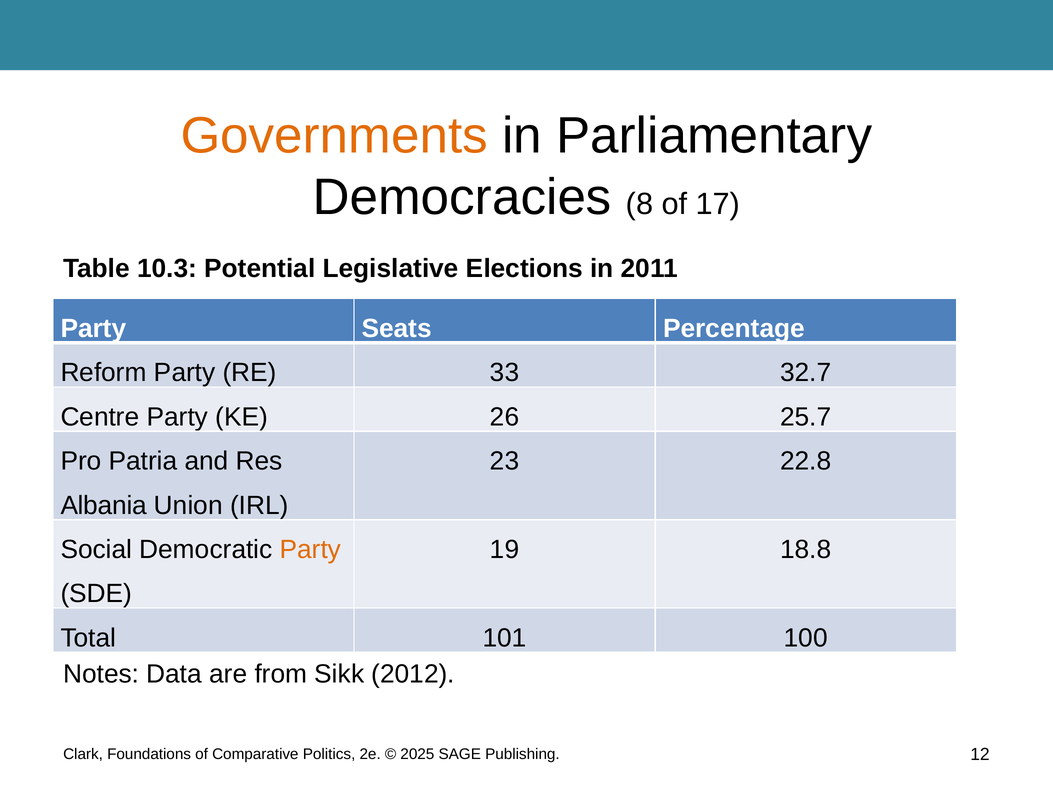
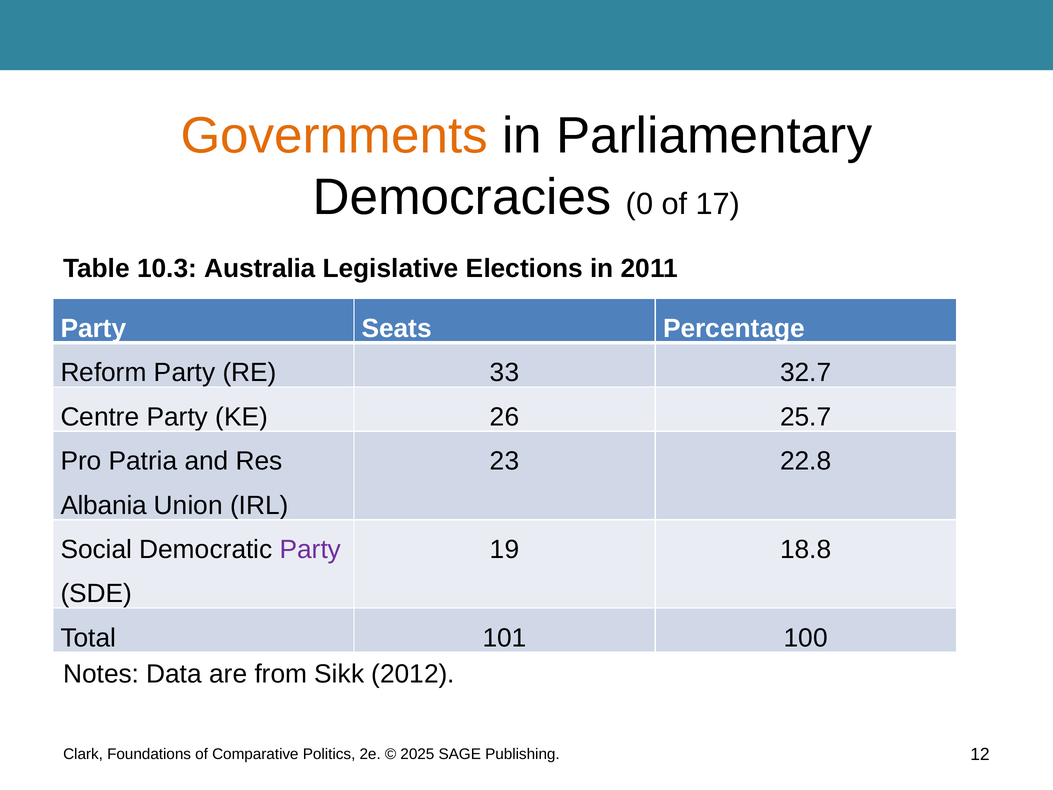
8: 8 -> 0
Potential: Potential -> Australia
Party at (310, 549) colour: orange -> purple
